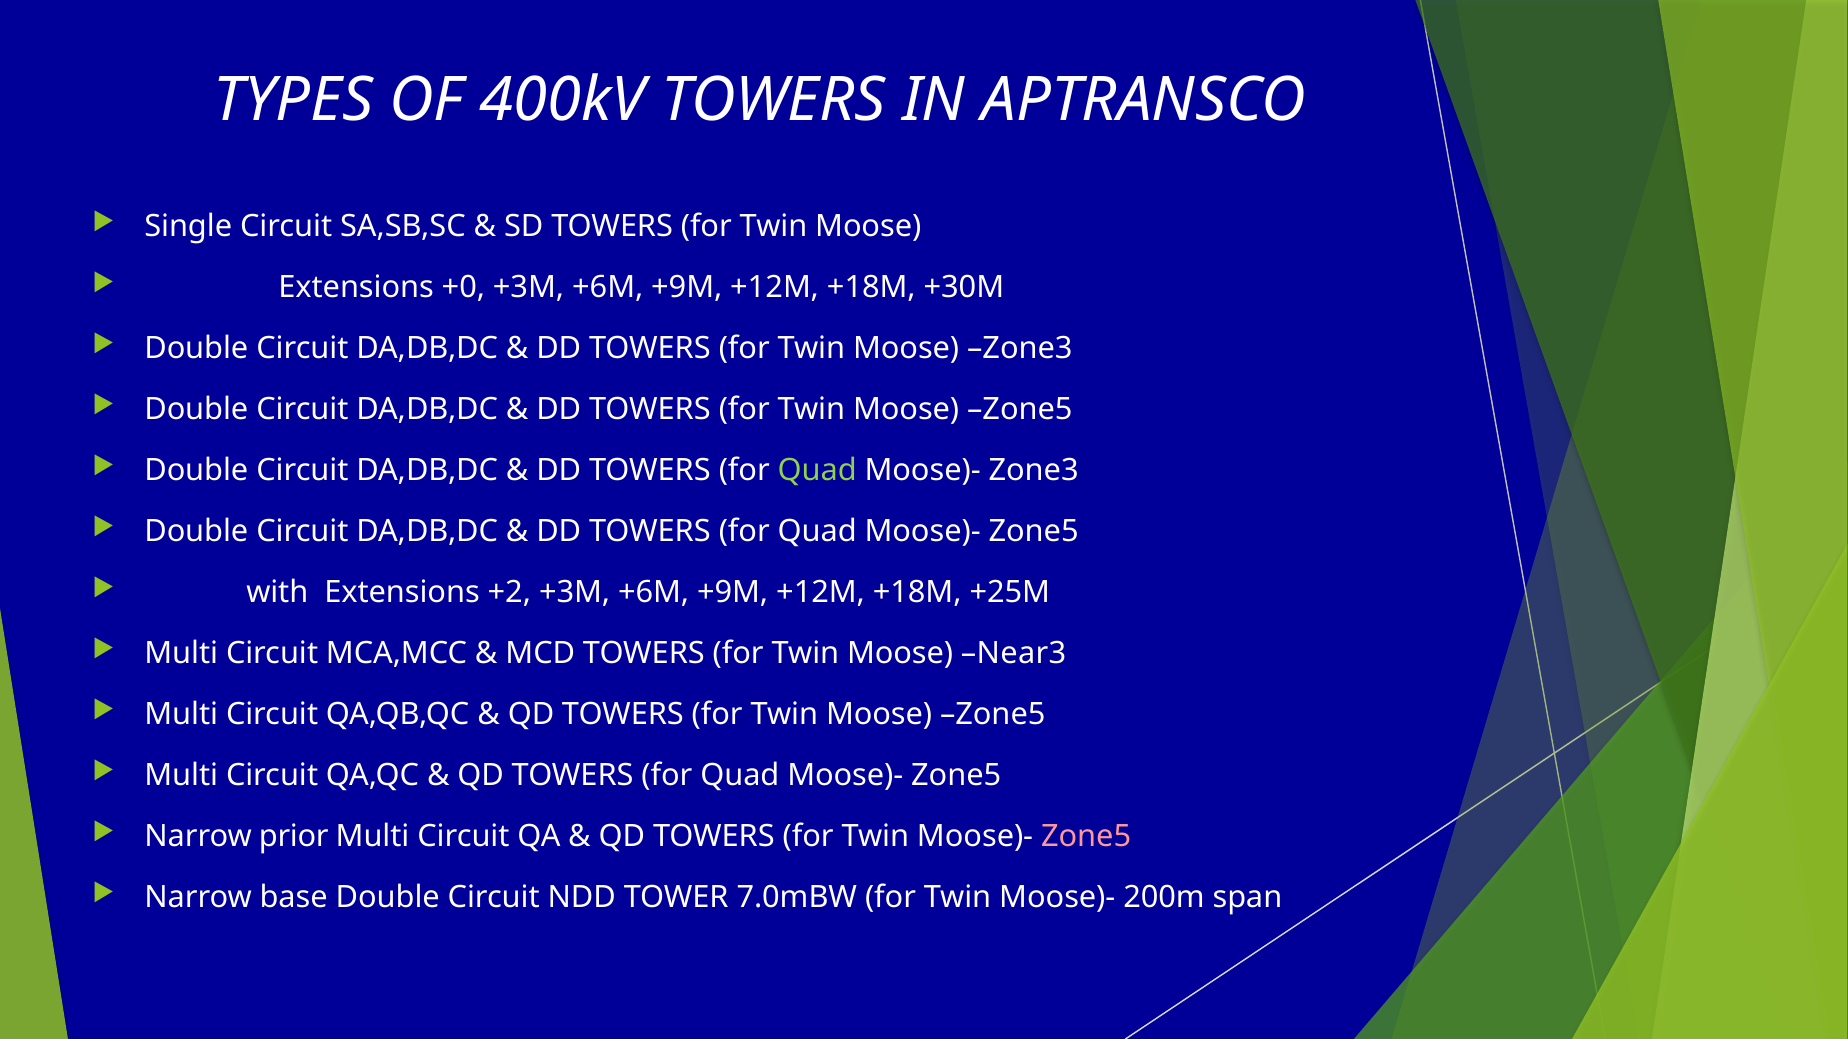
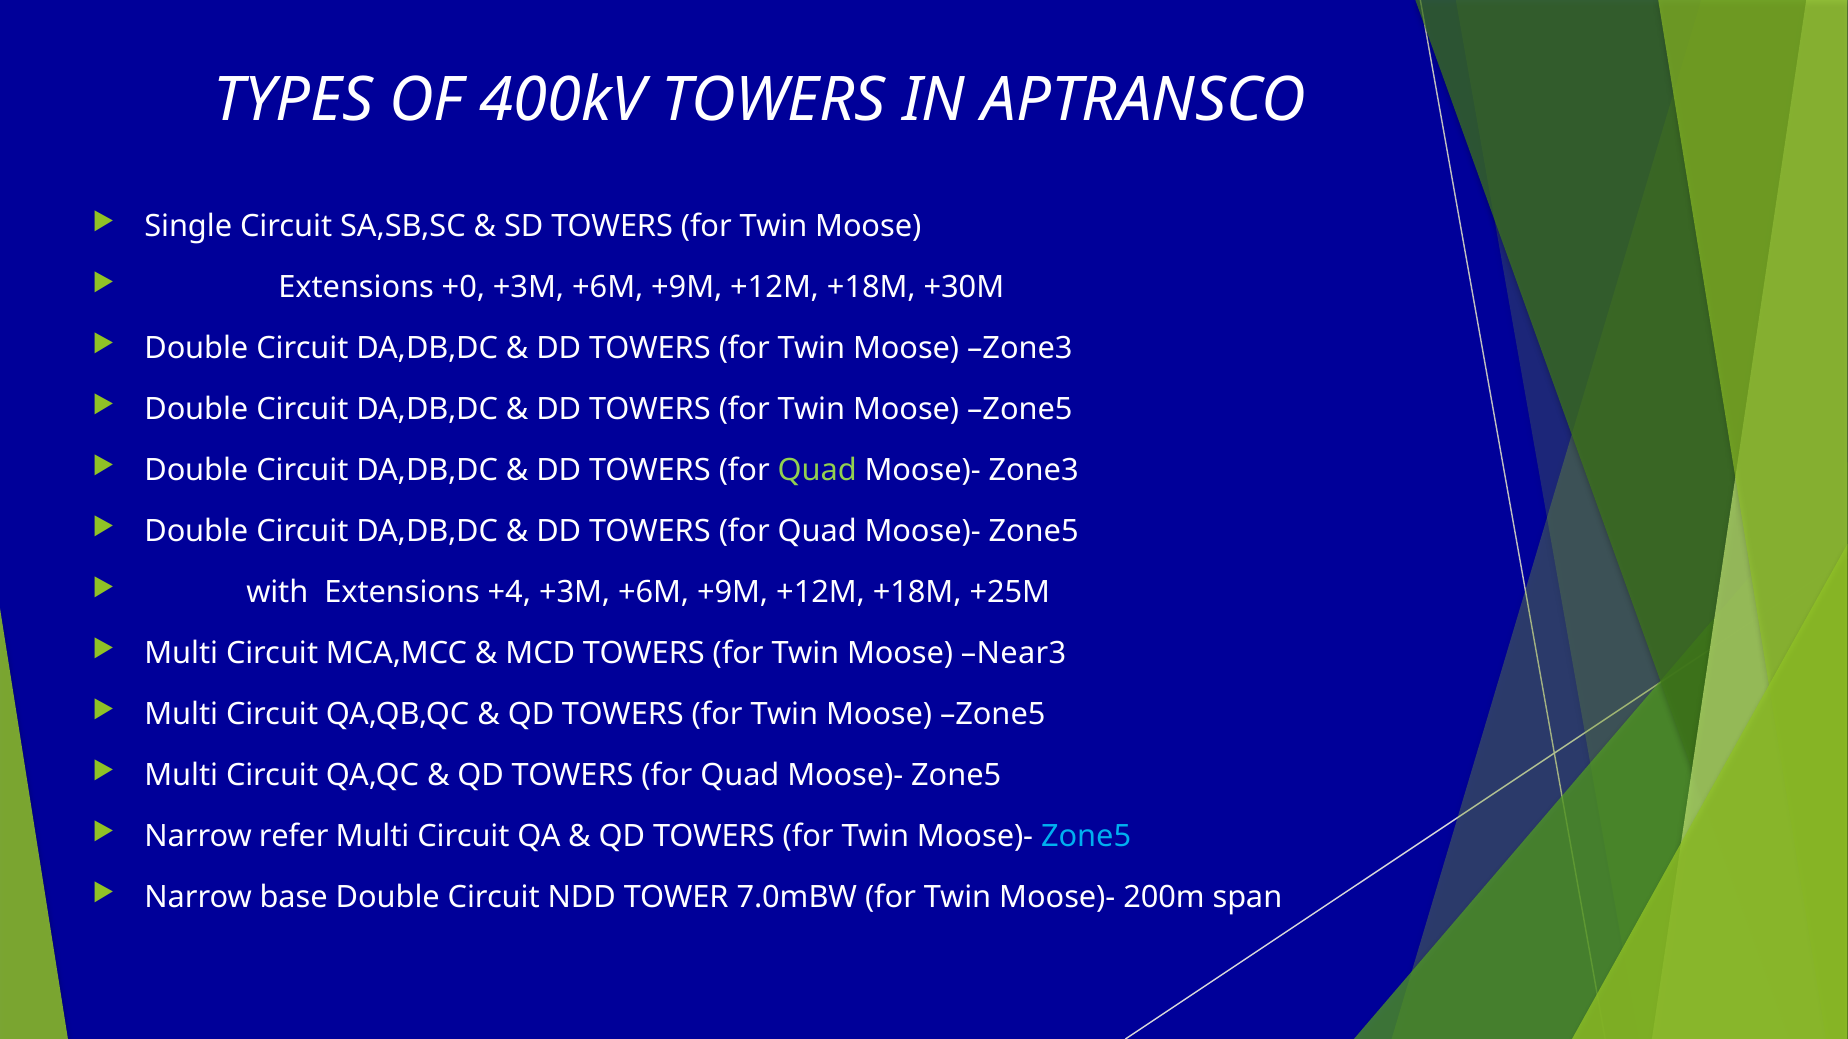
+2: +2 -> +4
prior: prior -> refer
Zone5 at (1086, 837) colour: pink -> light blue
